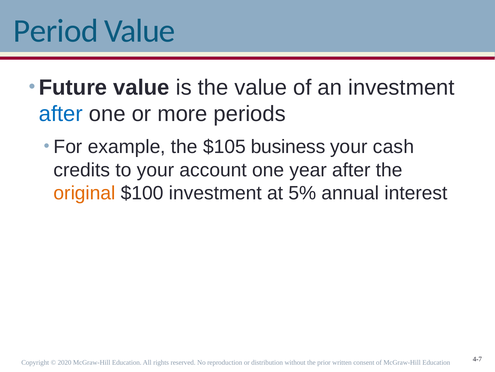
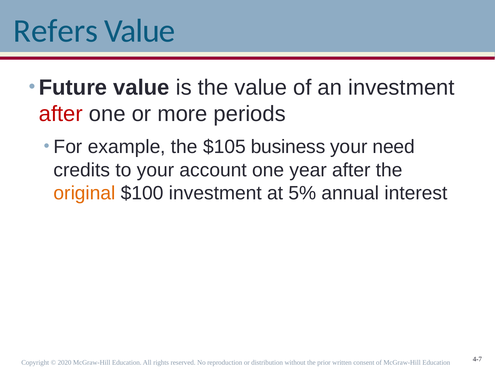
Period: Period -> Refers
after at (61, 114) colour: blue -> red
cash: cash -> need
